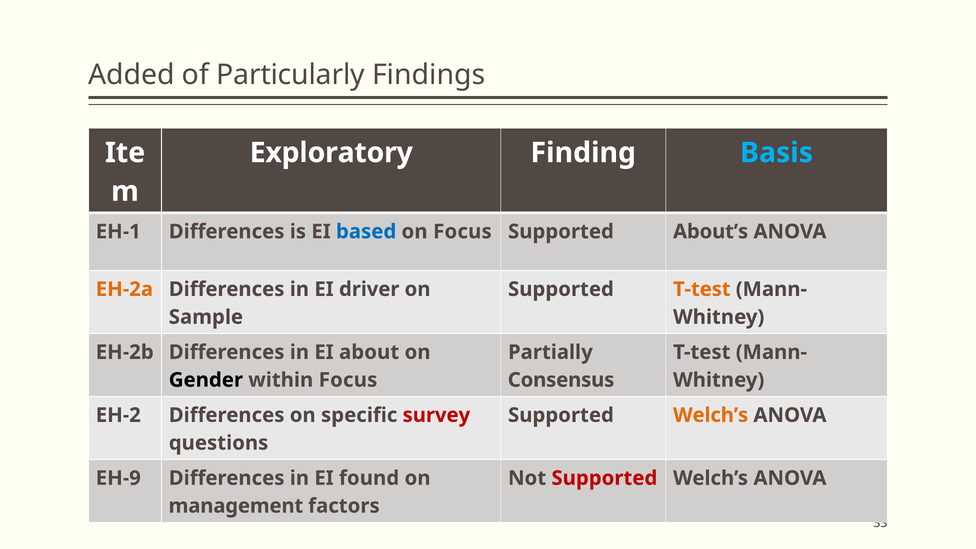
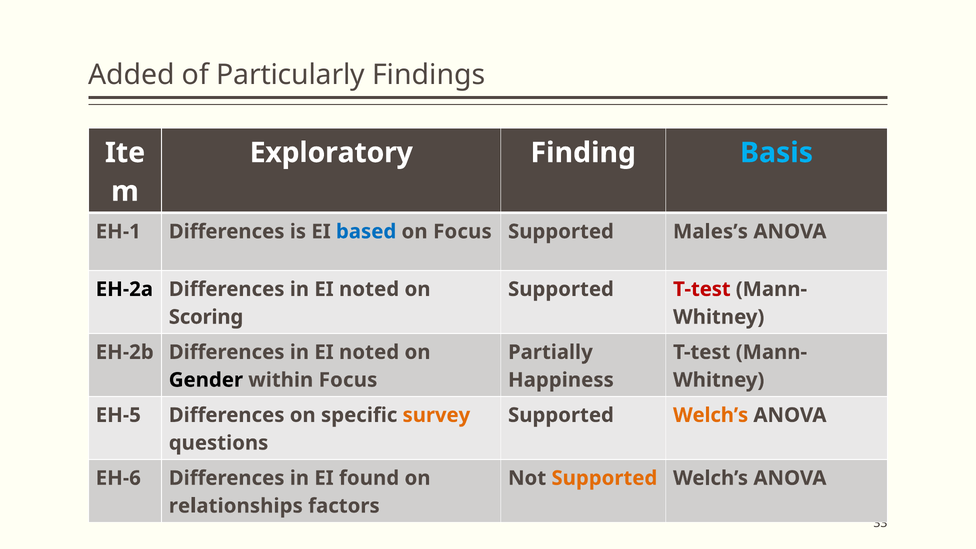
About’s: About’s -> Males’s
EH-2a colour: orange -> black
driver at (369, 289): driver -> noted
T-test at (702, 289) colour: orange -> red
Sample: Sample -> Scoring
about at (369, 352): about -> noted
Consensus: Consensus -> Happiness
EH-2: EH-2 -> EH-5
survey colour: red -> orange
EH-9: EH-9 -> EH-6
Supported at (604, 478) colour: red -> orange
management: management -> relationships
